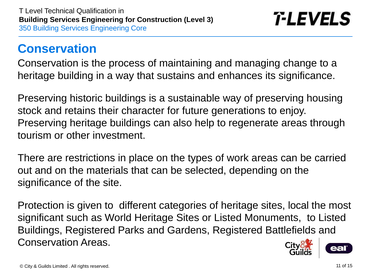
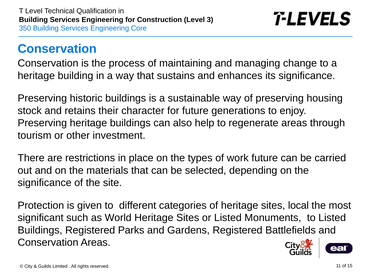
work areas: areas -> future
